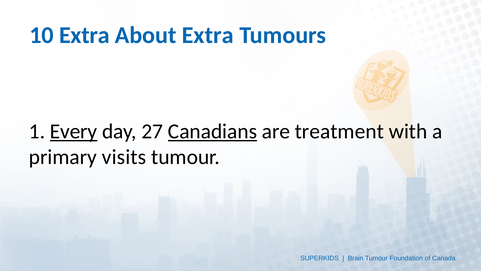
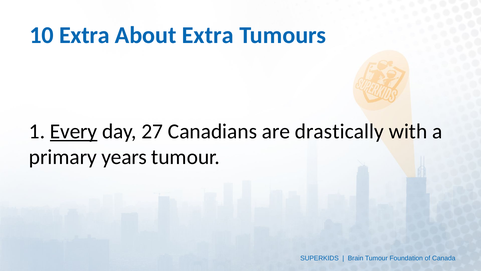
Canadians underline: present -> none
treatment: treatment -> drastically
visits: visits -> years
